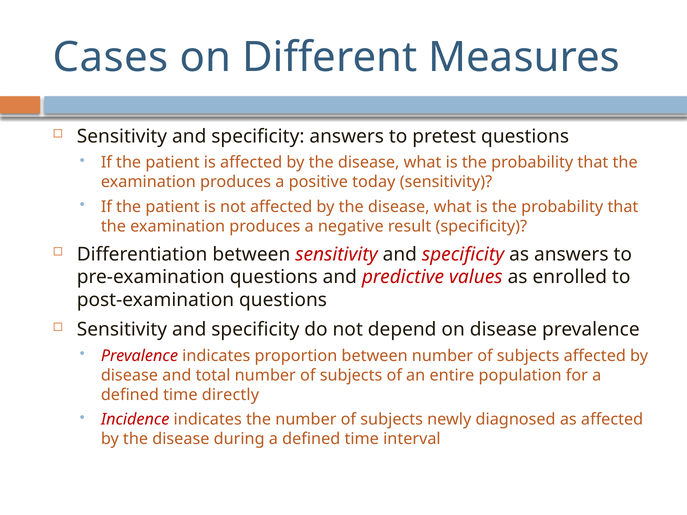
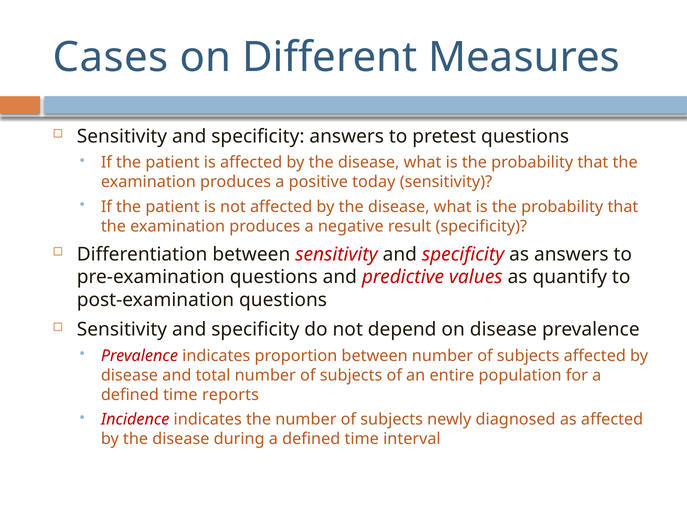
enrolled: enrolled -> quantify
directly: directly -> reports
